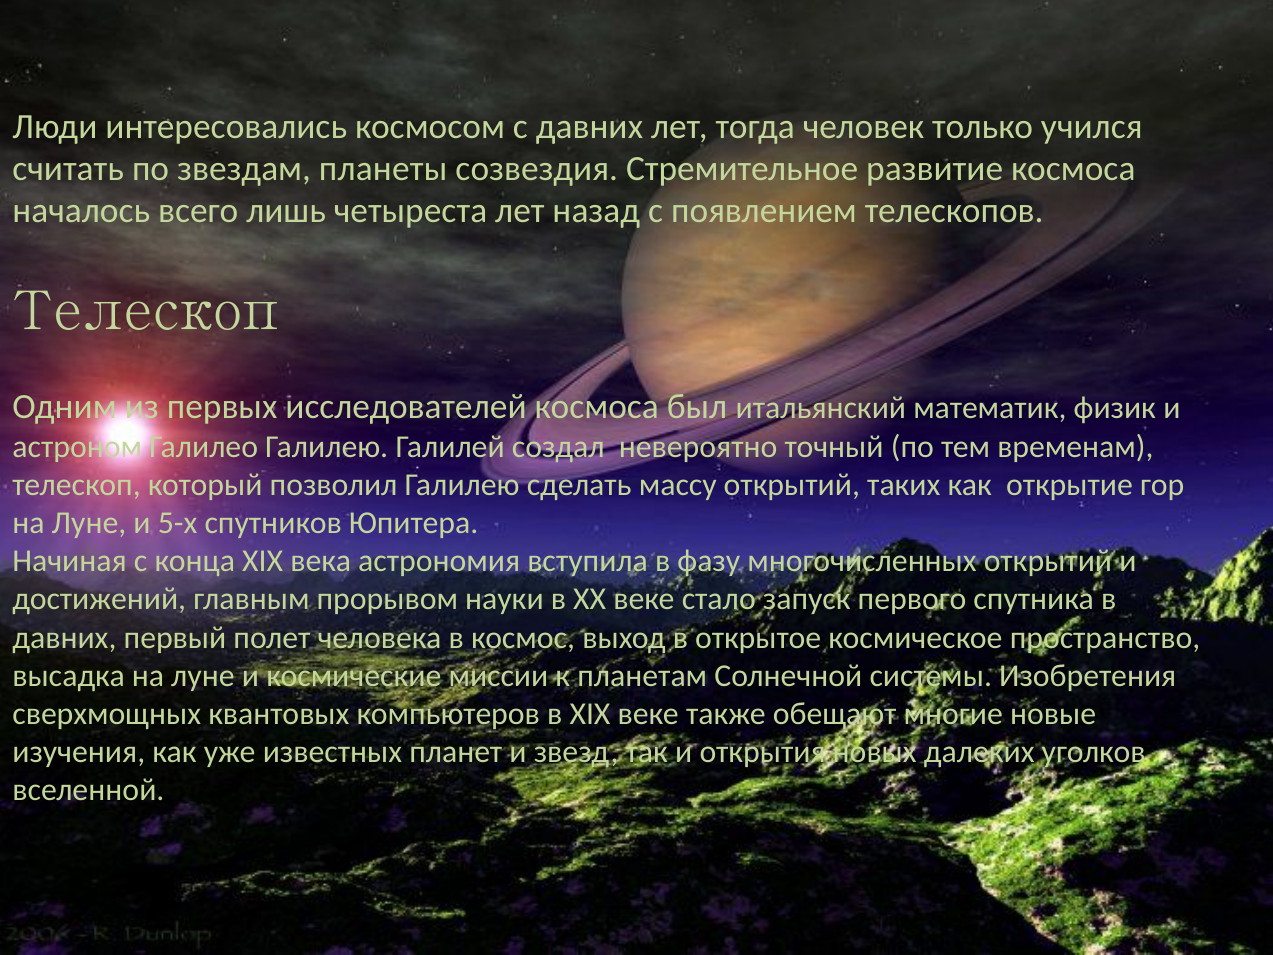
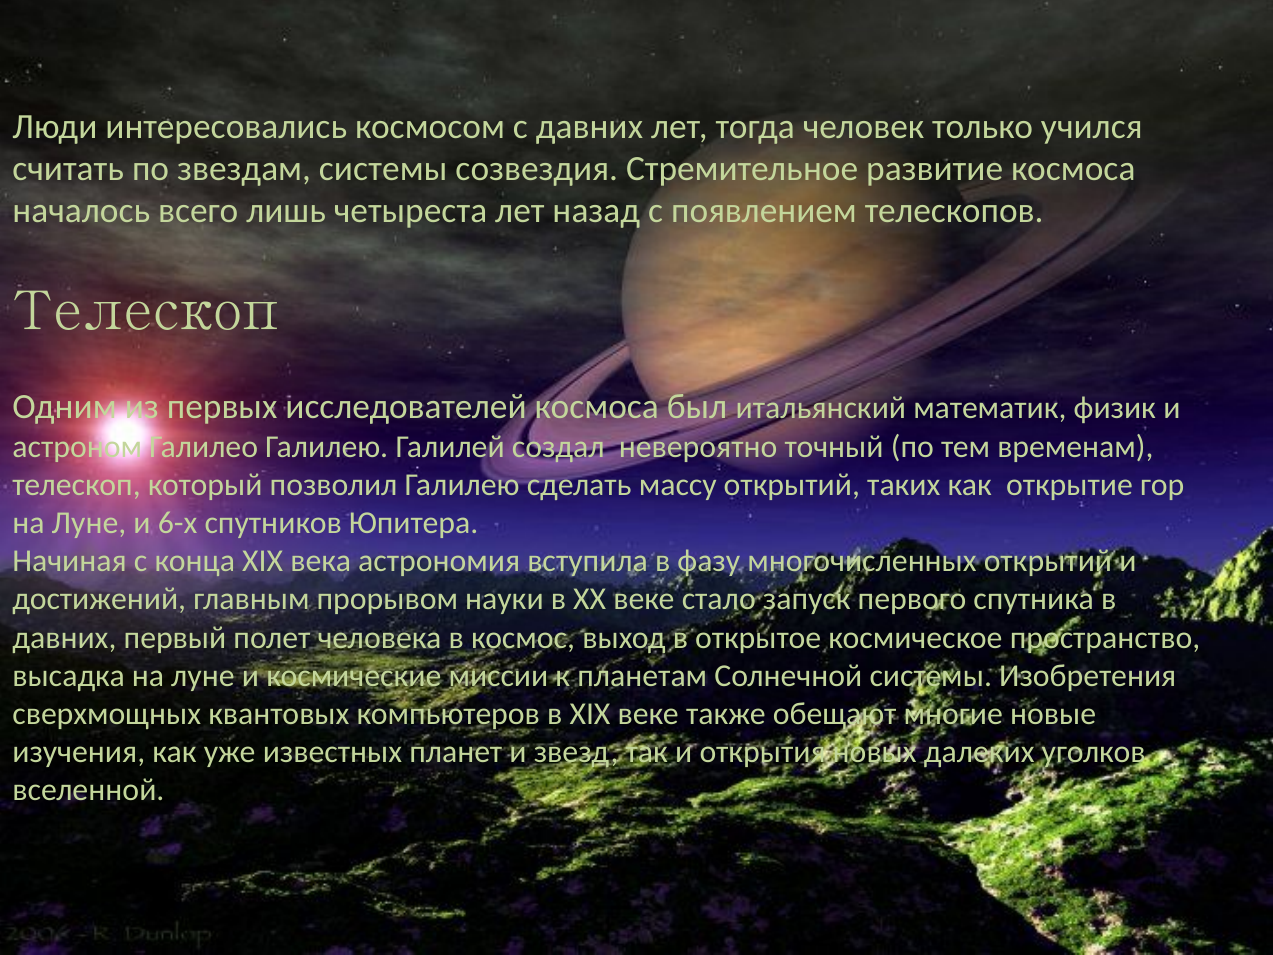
звездам планеты: планеты -> системы
5-х: 5-х -> 6-х
